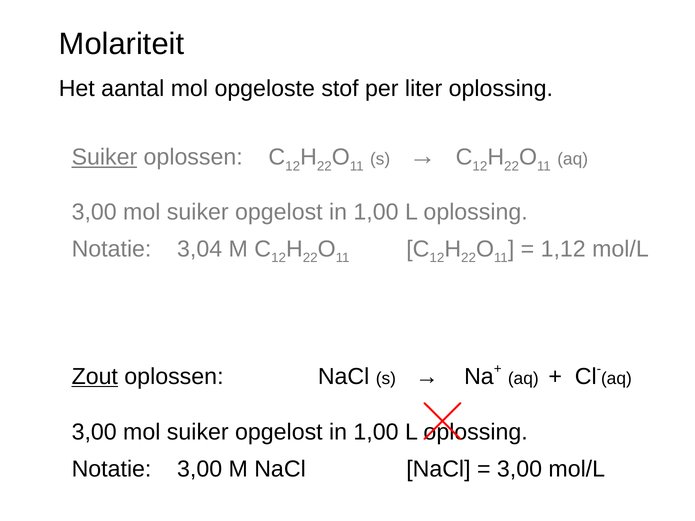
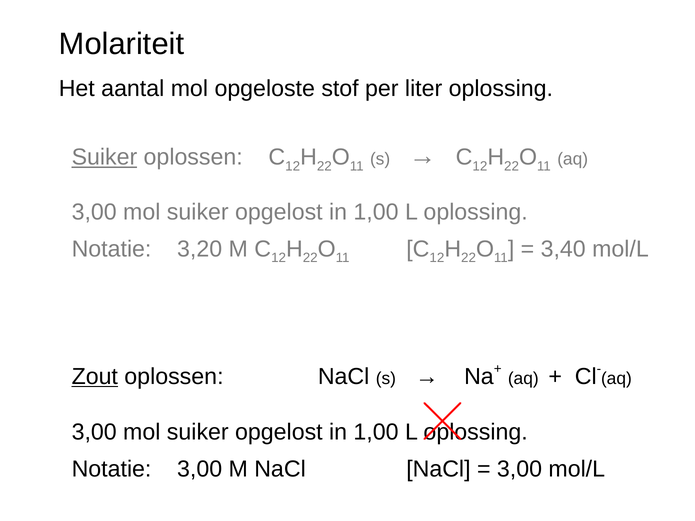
3,04: 3,04 -> 3,20
1,12: 1,12 -> 3,40
